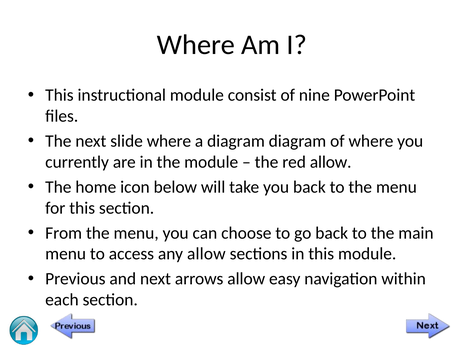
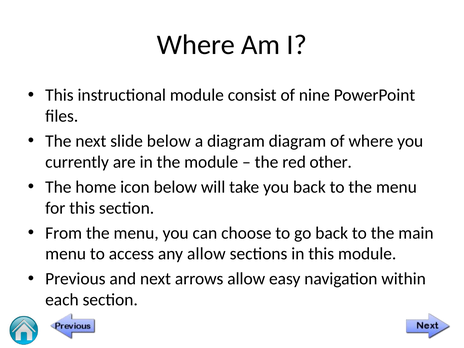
slide where: where -> below
red allow: allow -> other
